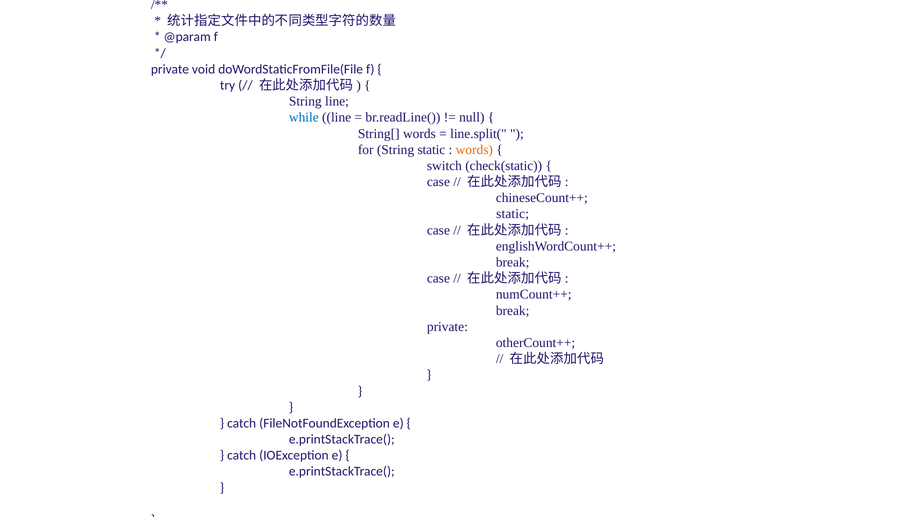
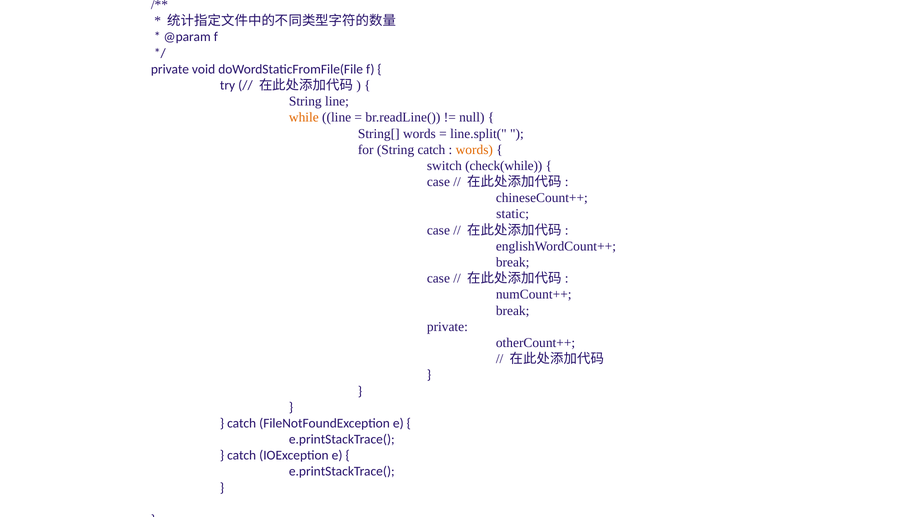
while colour: blue -> orange
String static: static -> catch
check(static: check(static -> check(while
